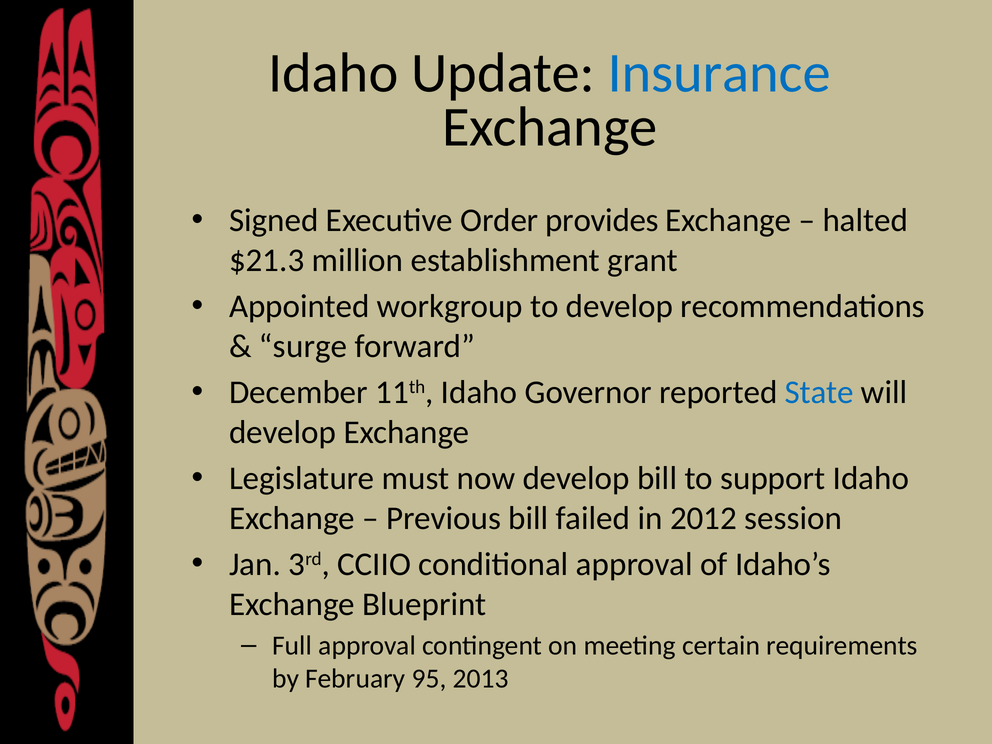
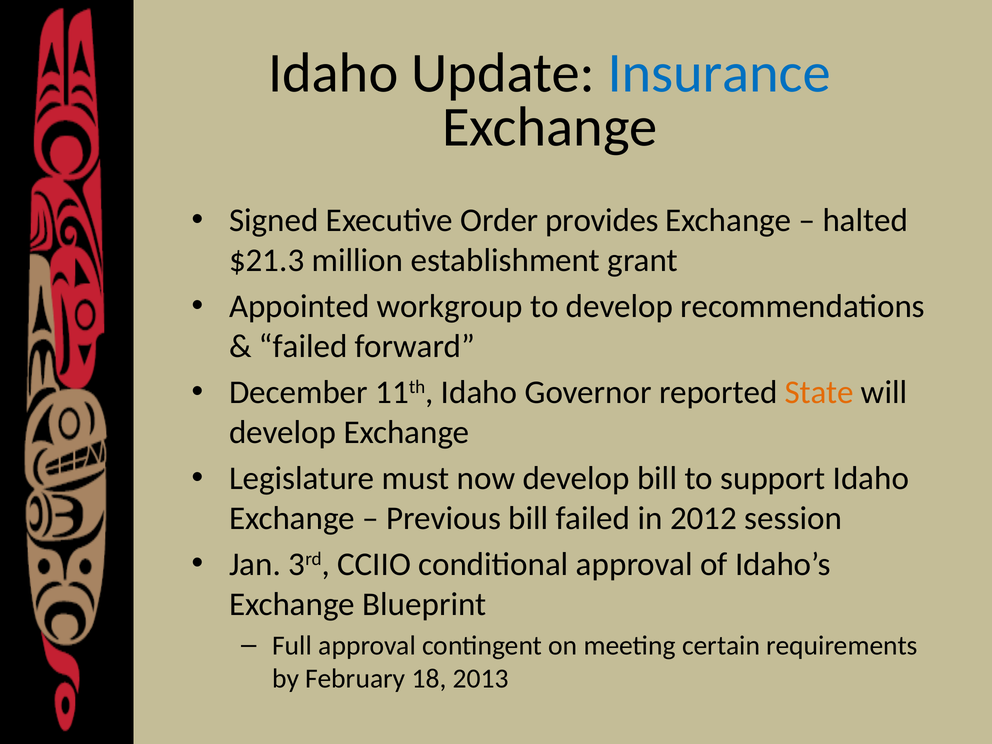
surge at (303, 346): surge -> failed
State colour: blue -> orange
95: 95 -> 18
